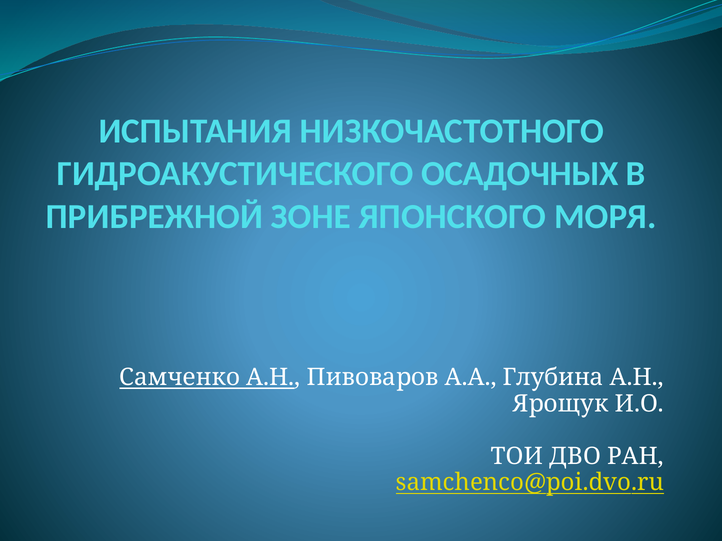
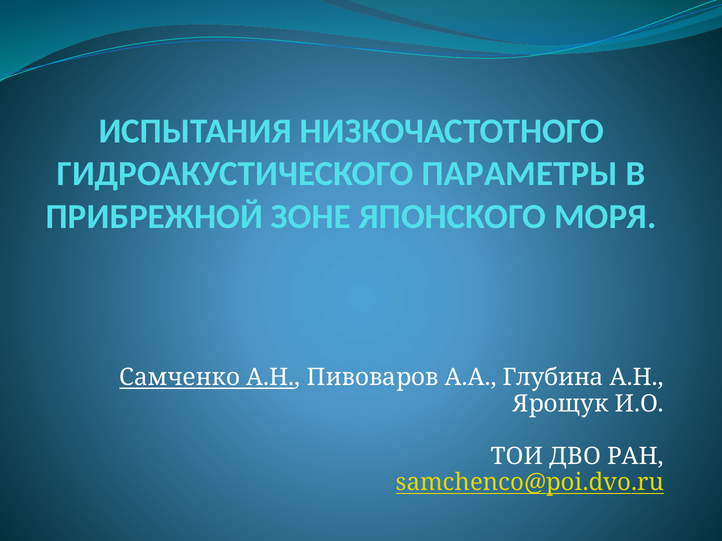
ОСАДОЧНЫХ: ОСАДОЧНЫХ -> ПАРАМЕТРЫ
